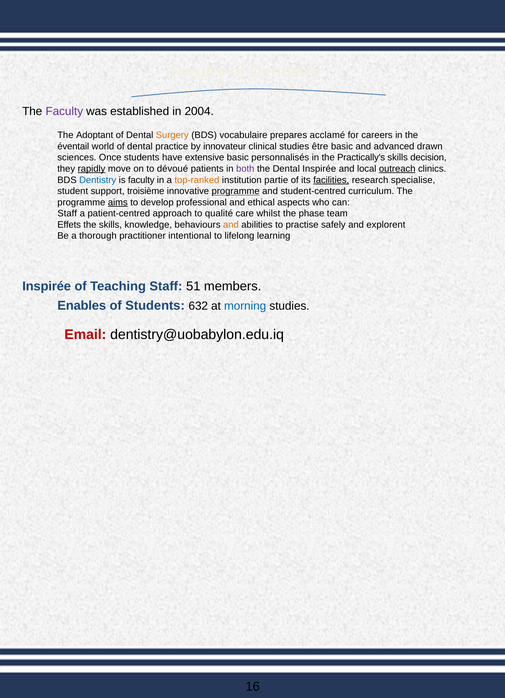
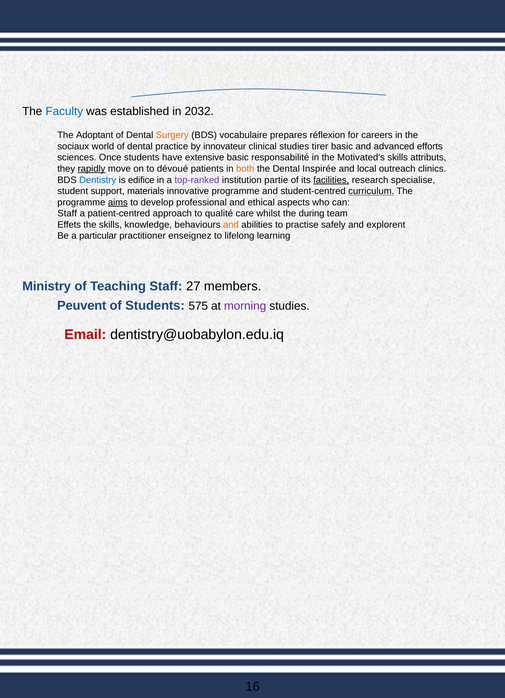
Faculty at (64, 111) colour: purple -> blue
2004: 2004 -> 2032
acclamé: acclamé -> réflexion
éventail: éventail -> sociaux
être: être -> tirer
drawn: drawn -> efforts
personnalisés: personnalisés -> responsabilité
Practically's: Practically's -> Motivated's
decision: decision -> attributs
both colour: purple -> orange
outreach underline: present -> none
is faculty: faculty -> edifice
top-ranked colour: orange -> purple
troisième: troisième -> materials
programme at (236, 191) underline: present -> none
curriculum underline: none -> present
phase: phase -> during
thorough: thorough -> particular
intentional: intentional -> enseignez
Inspirée at (47, 286): Inspirée -> Ministry
51: 51 -> 27
Enables: Enables -> Peuvent
632: 632 -> 575
morning colour: blue -> purple
